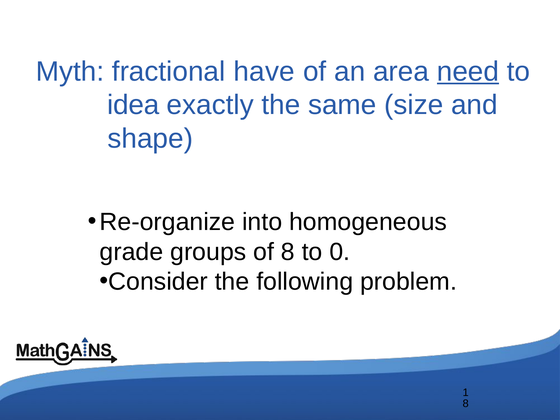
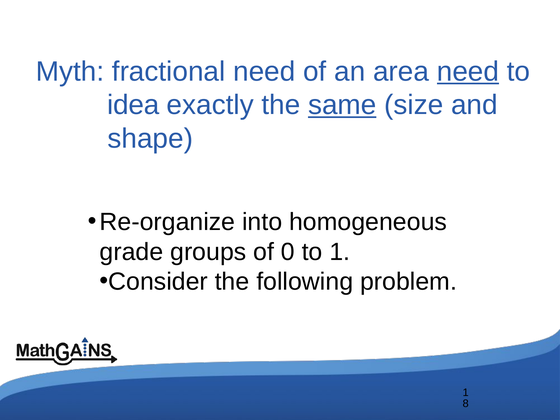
fractional have: have -> need
same underline: none -> present
of 8: 8 -> 0
to 0: 0 -> 1
